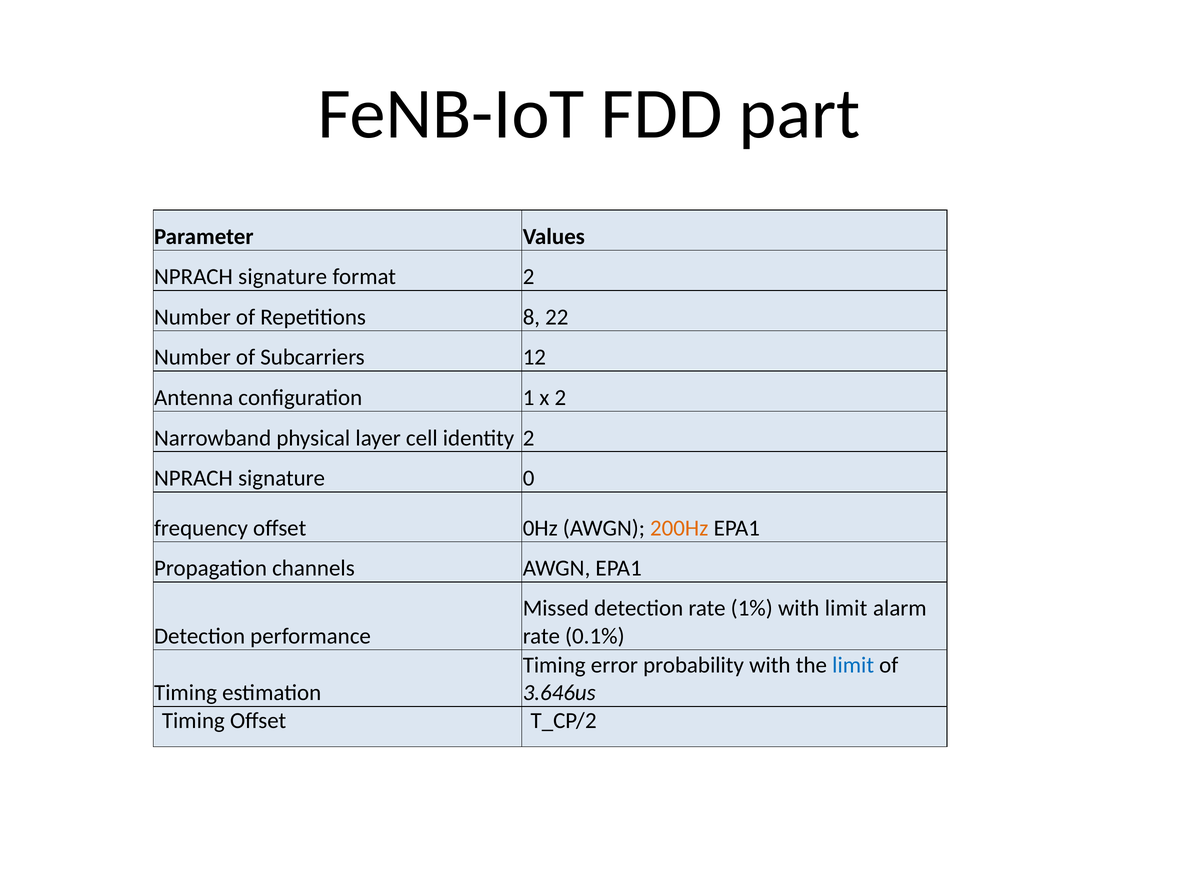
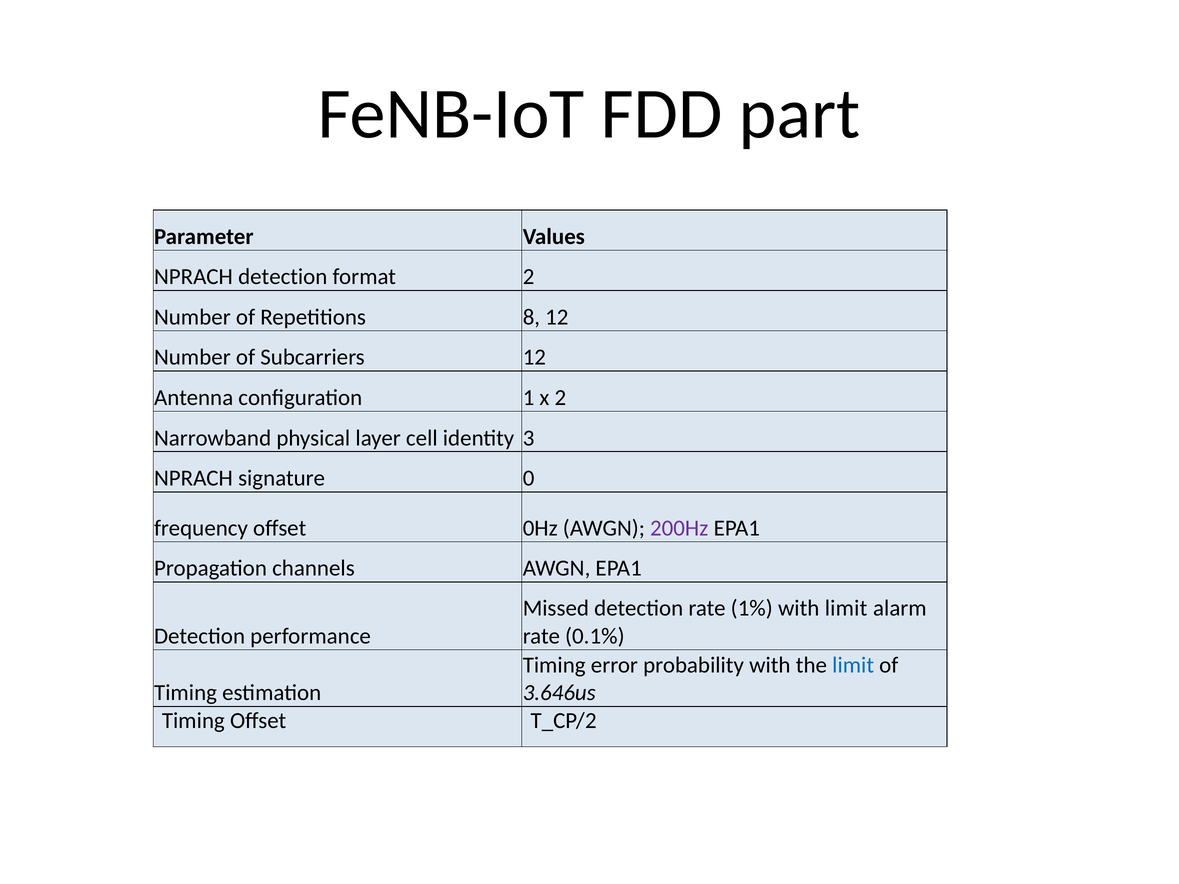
signature at (283, 277): signature -> detection
8 22: 22 -> 12
identity 2: 2 -> 3
200Hz colour: orange -> purple
